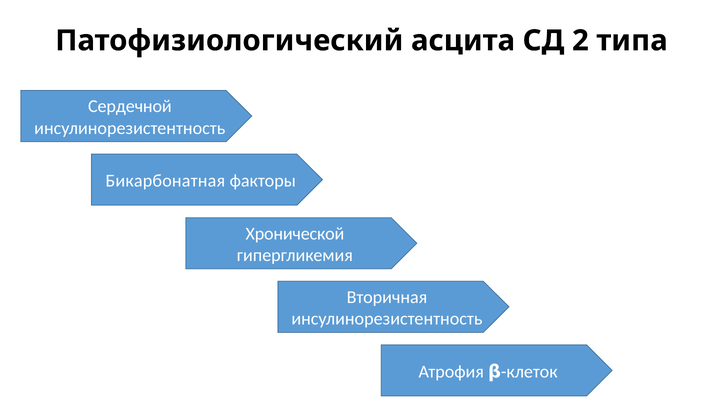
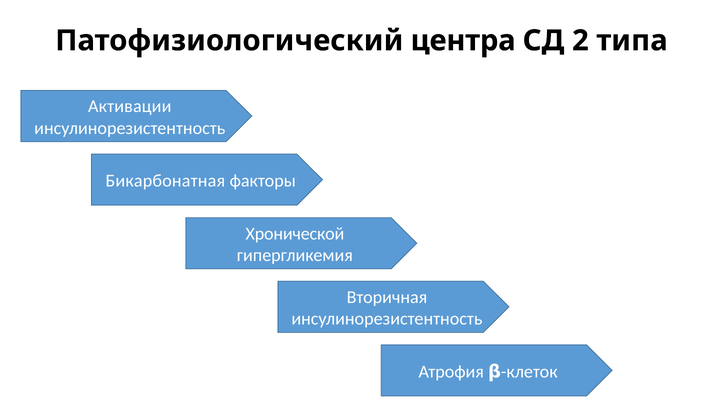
асцита: асцита -> центра
Сердечной: Сердечной -> Активации
